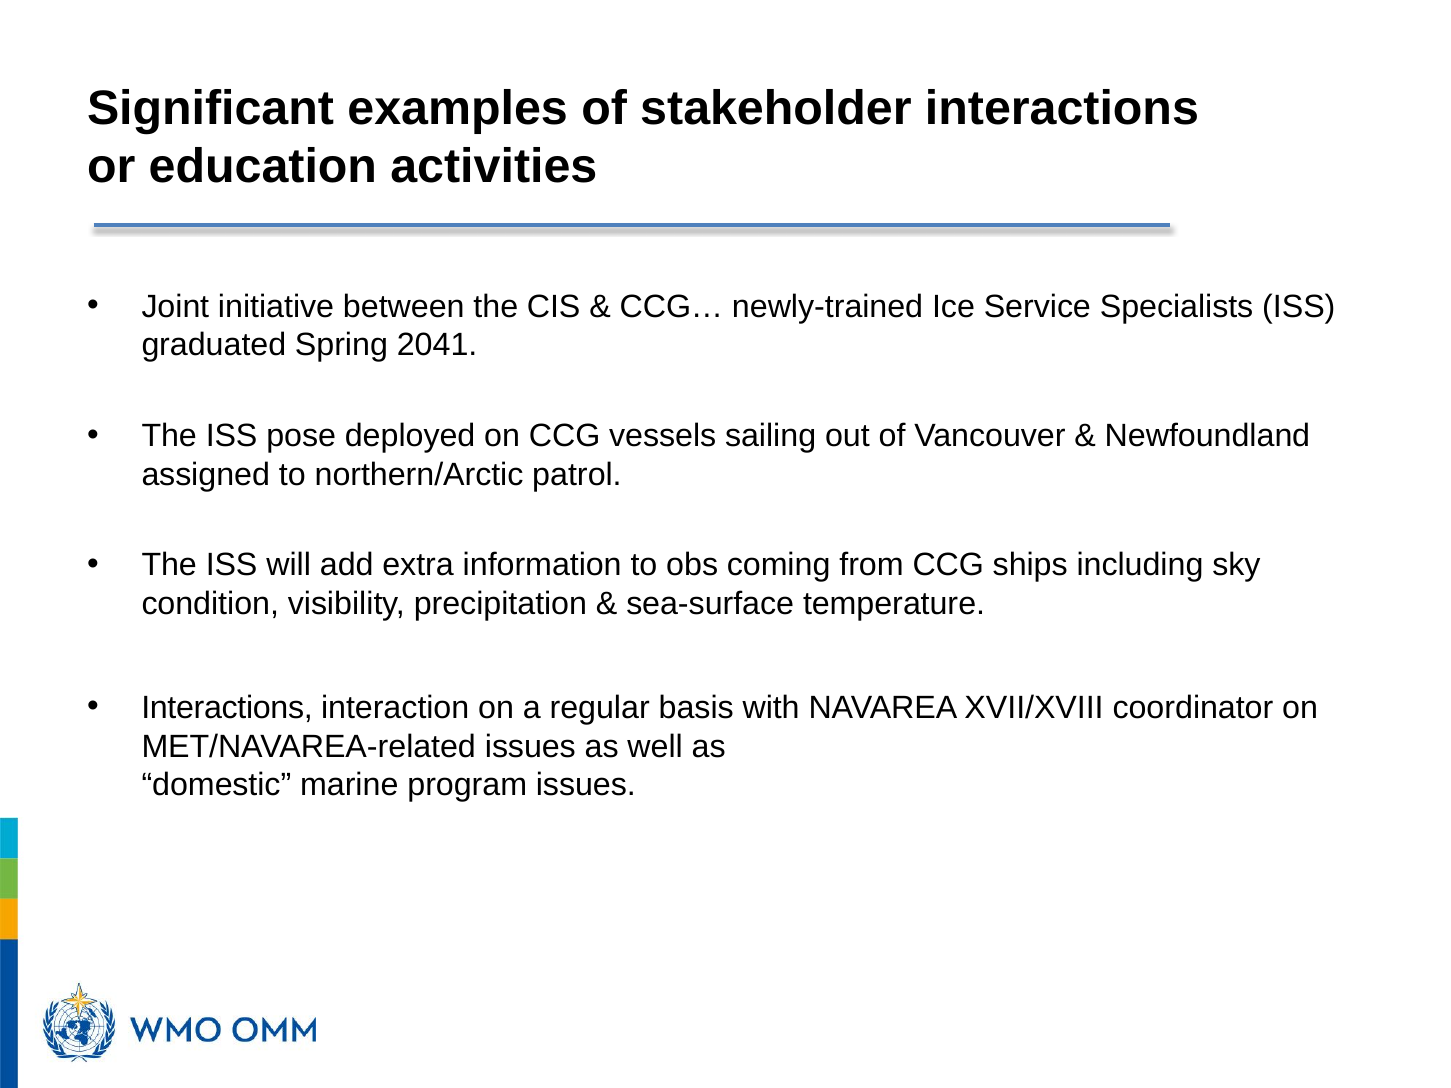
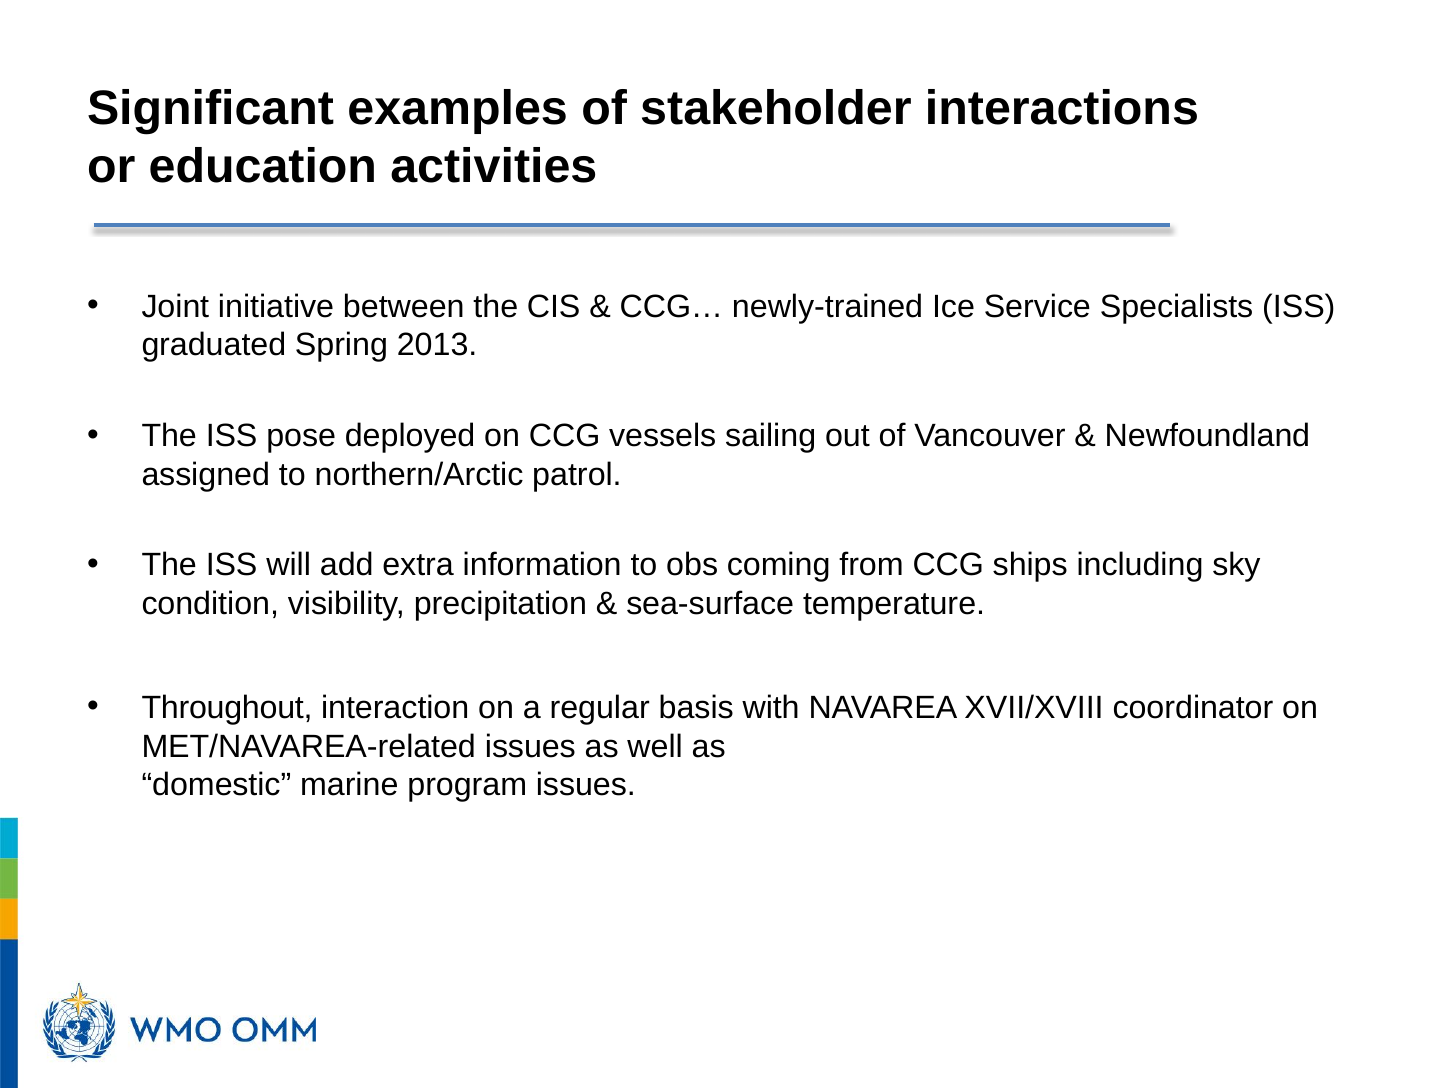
2041: 2041 -> 2013
Interactions at (227, 708): Interactions -> Throughout
